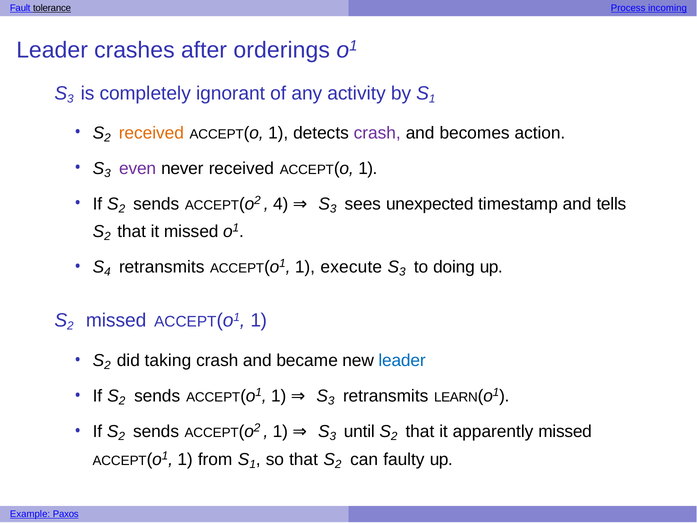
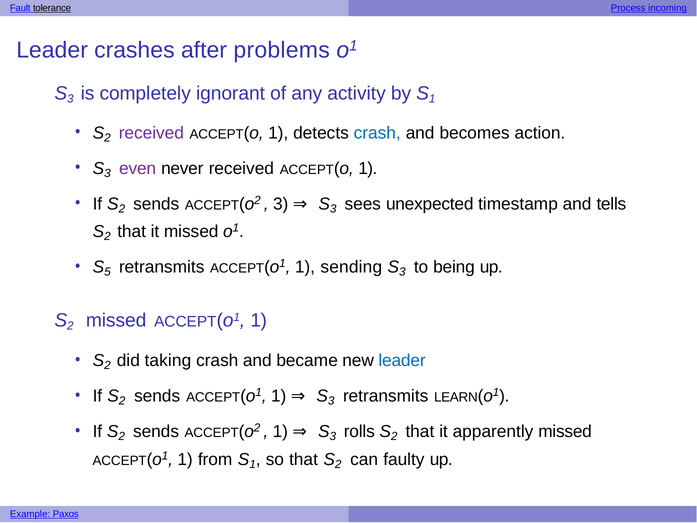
orderings: orderings -> problems
received at (151, 133) colour: orange -> purple
crash at (377, 133) colour: purple -> blue
4 at (281, 204): 4 -> 3
4 at (107, 272): 4 -> 5
execute: execute -> sending
doing: doing -> being
until: until -> rolls
